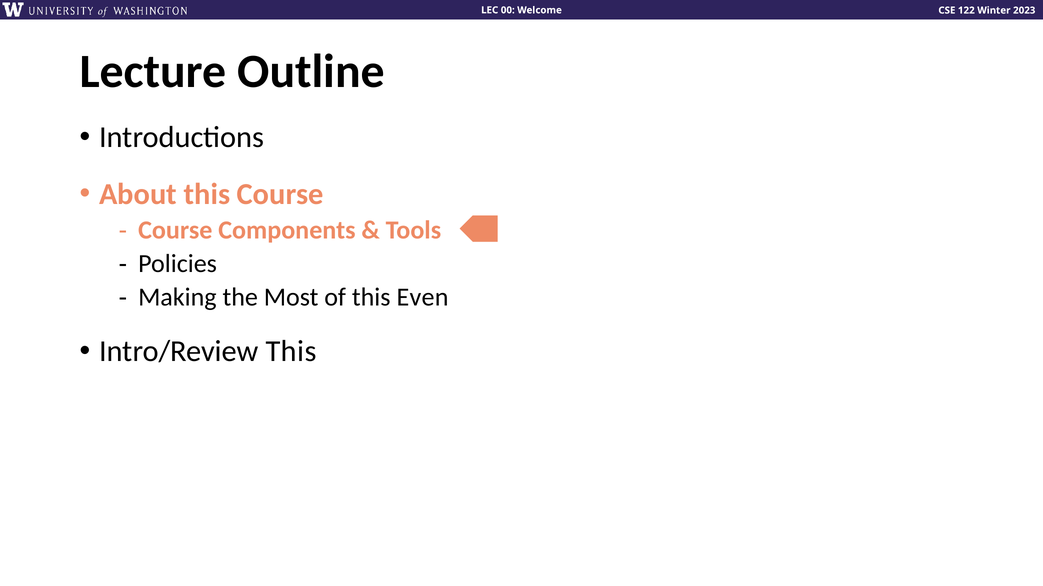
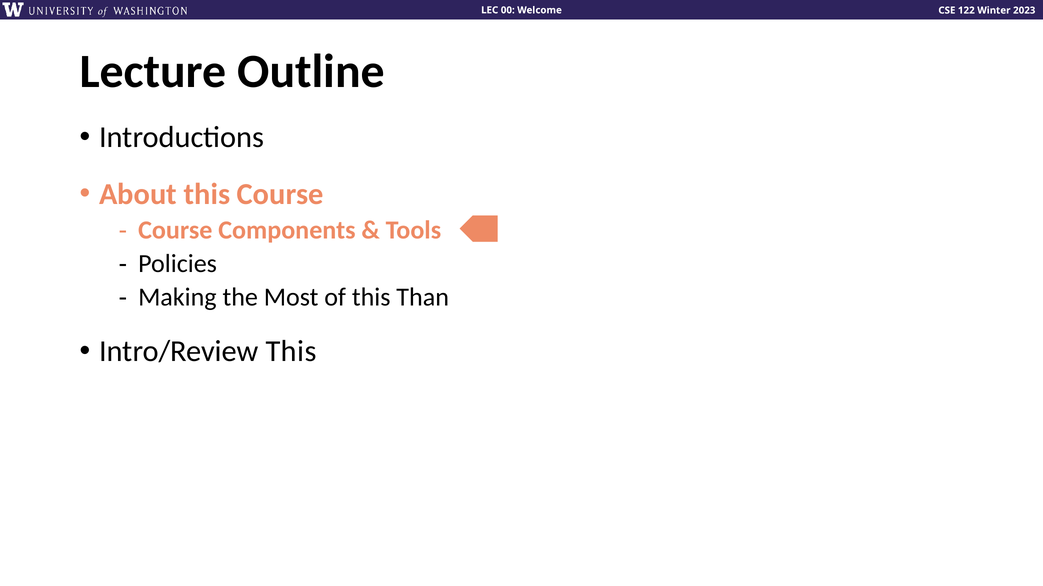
Even: Even -> Than
